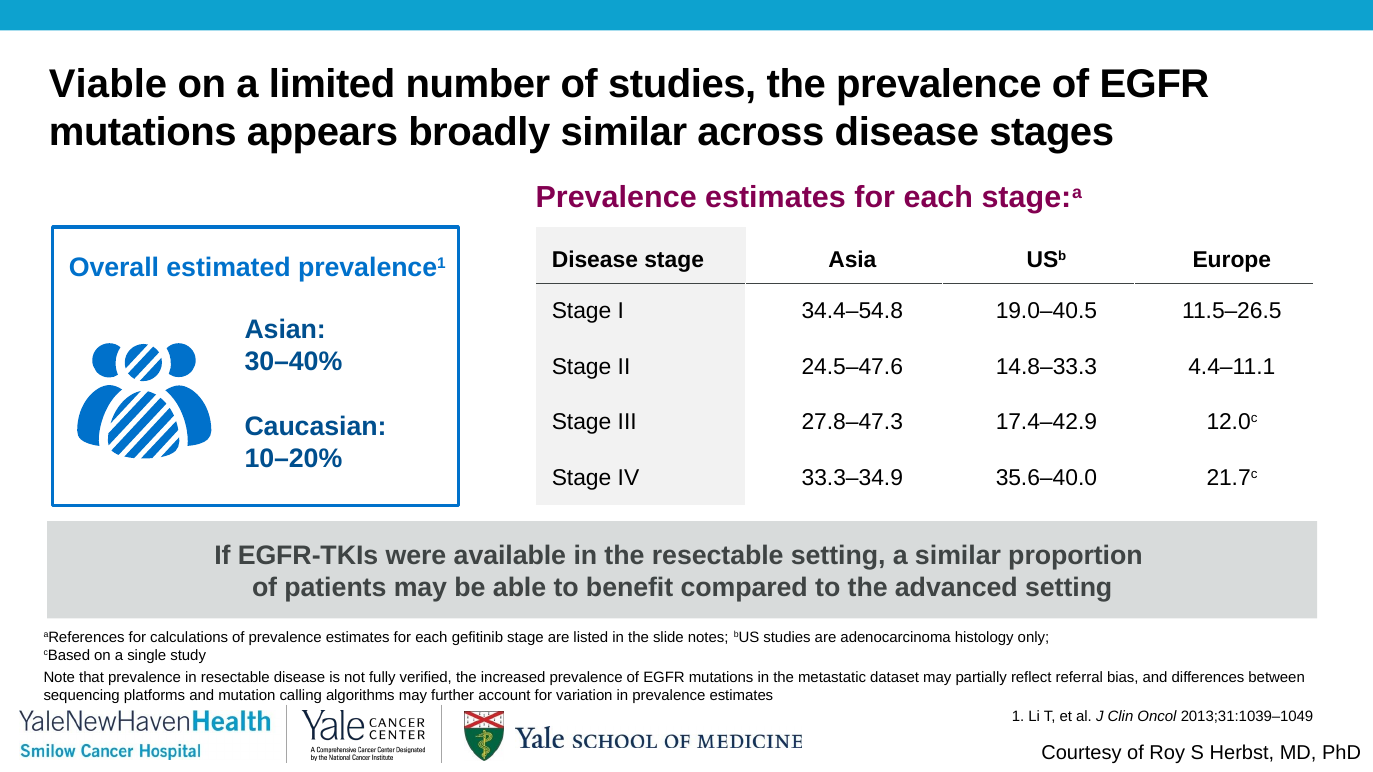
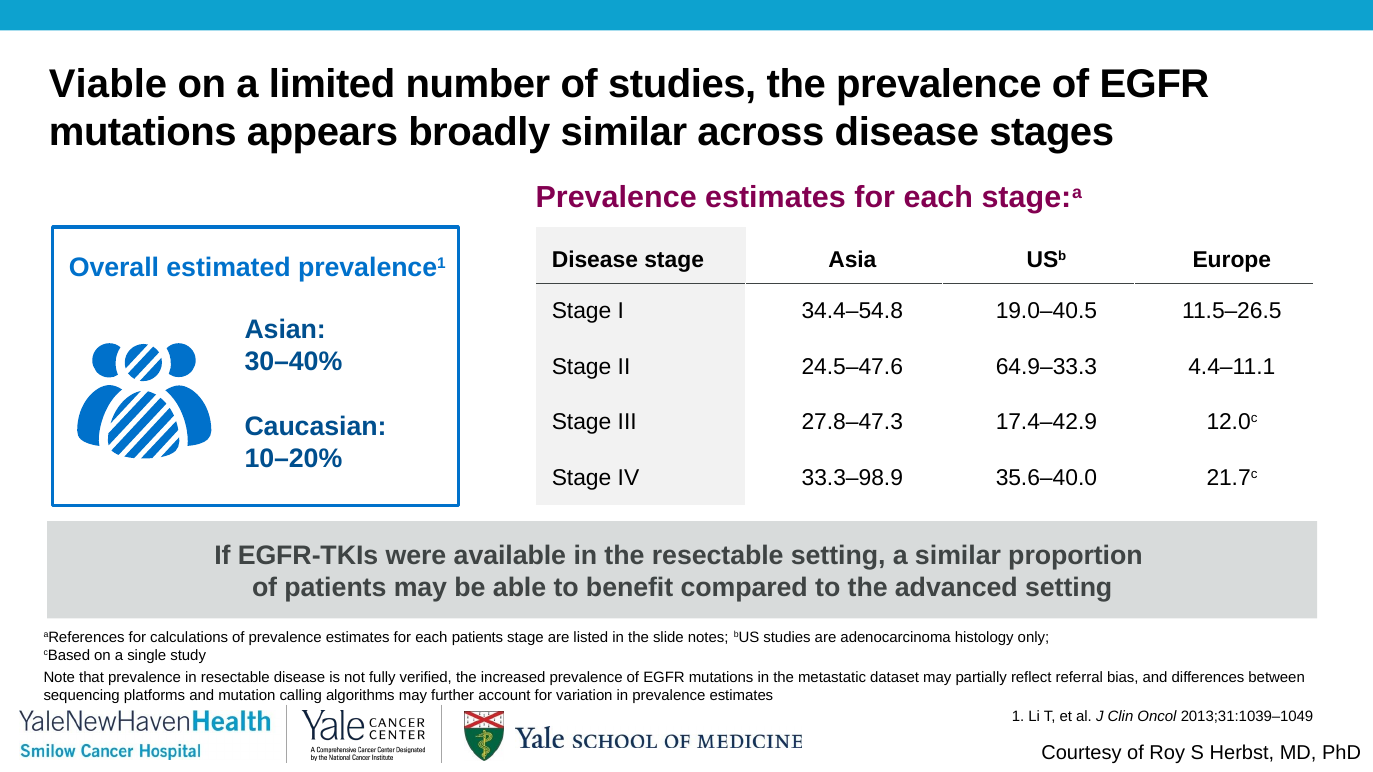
14.8–33.3: 14.8–33.3 -> 64.9–33.3
33.3–34.9: 33.3–34.9 -> 33.3–98.9
each gefitinib: gefitinib -> patients
